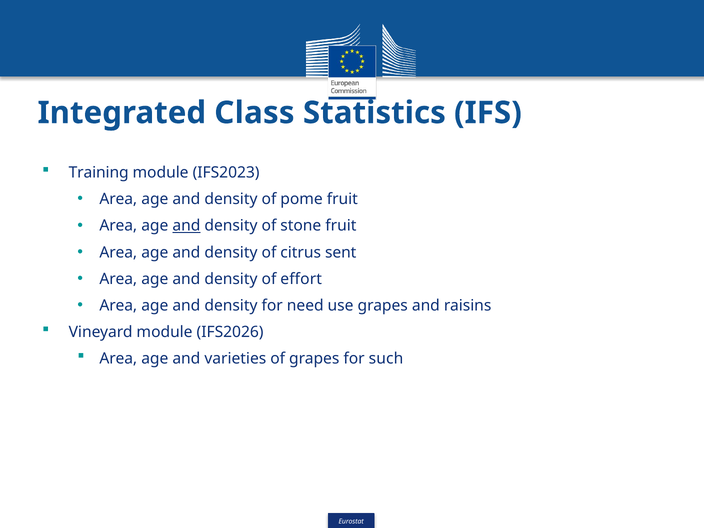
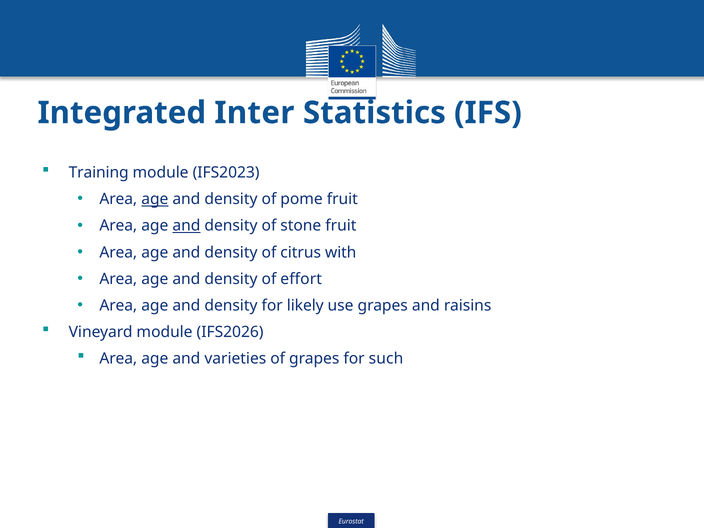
Class: Class -> Inter
age at (155, 199) underline: none -> present
sent: sent -> with
need: need -> likely
